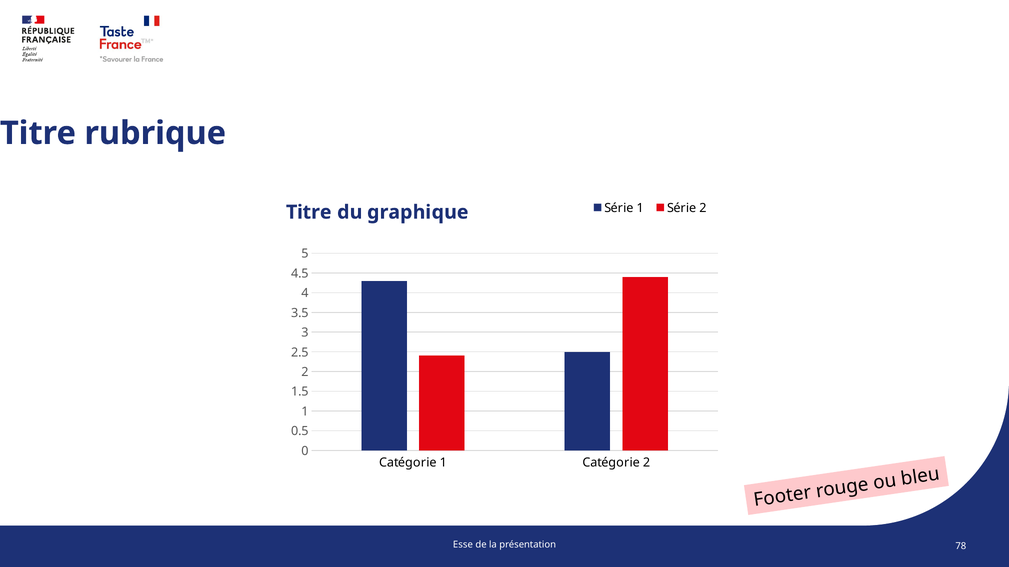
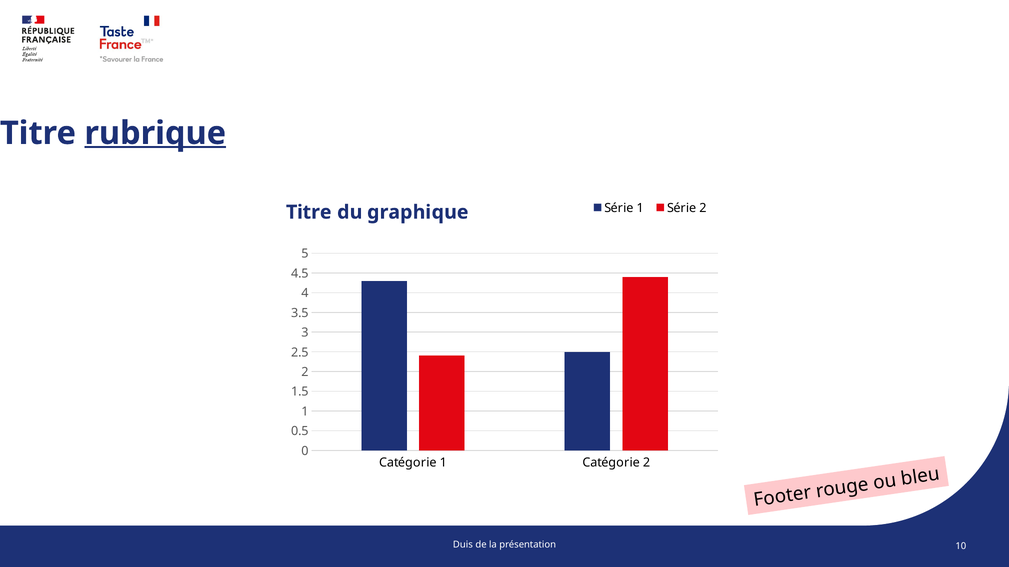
rubrique underline: none -> present
Esse: Esse -> Duis
78: 78 -> 10
